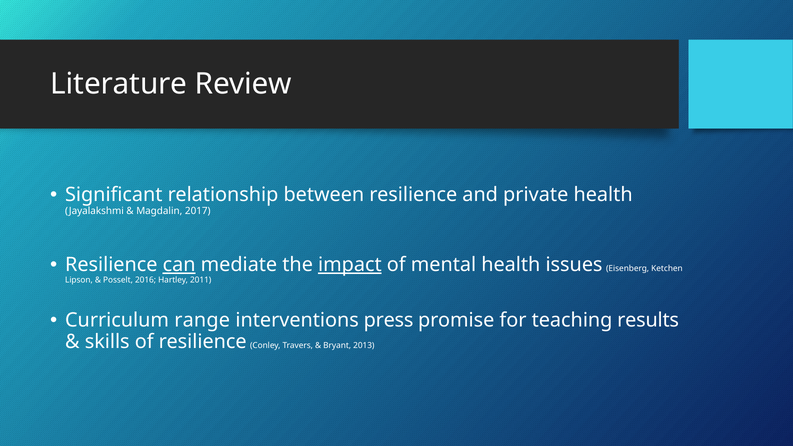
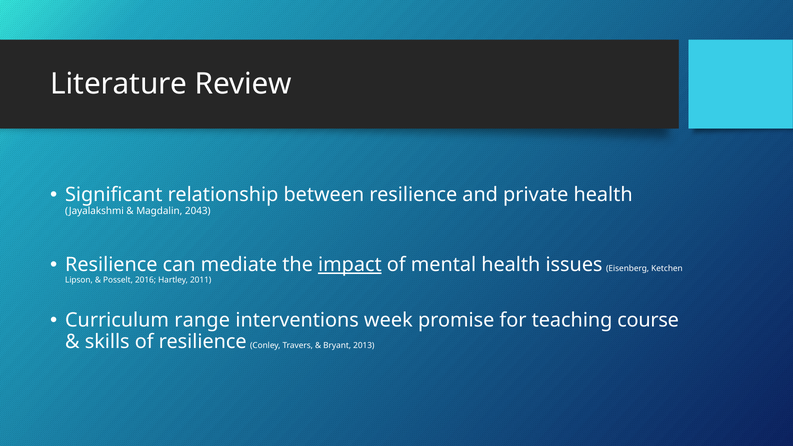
2017: 2017 -> 2043
can underline: present -> none
press: press -> week
results: results -> course
